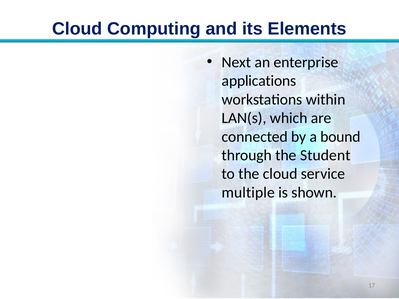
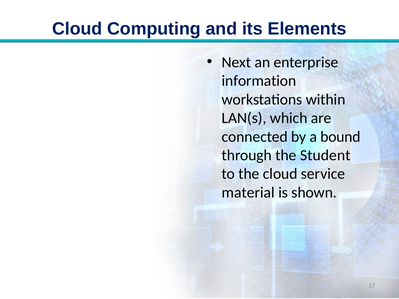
applications: applications -> information
multiple: multiple -> material
